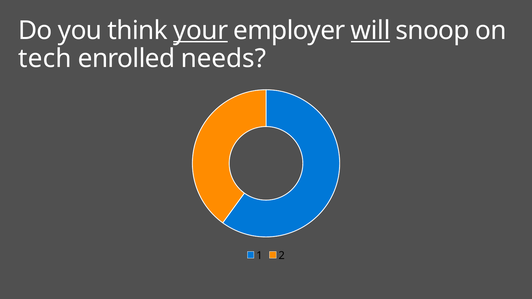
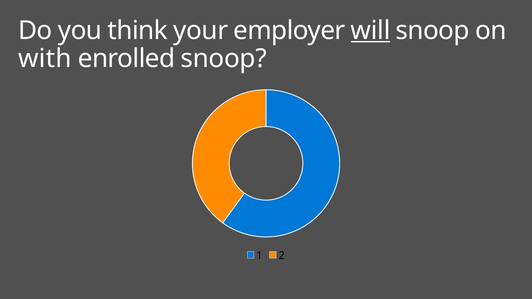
your underline: present -> none
tech: tech -> with
enrolled needs: needs -> snoop
